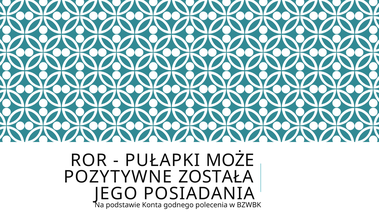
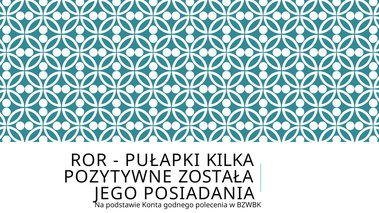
MOŻE: MOŻE -> KILKA
